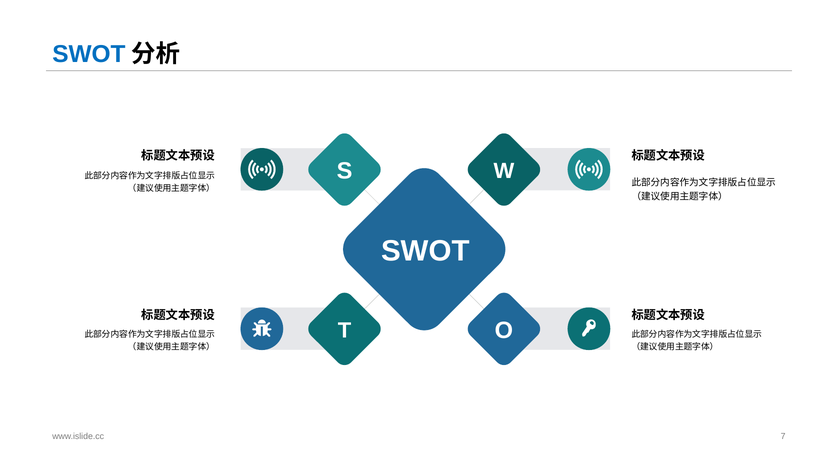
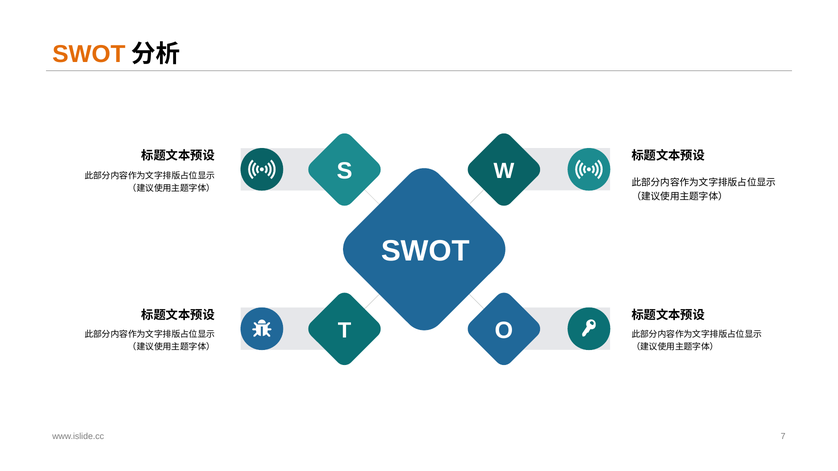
SWOT at (89, 54) colour: blue -> orange
